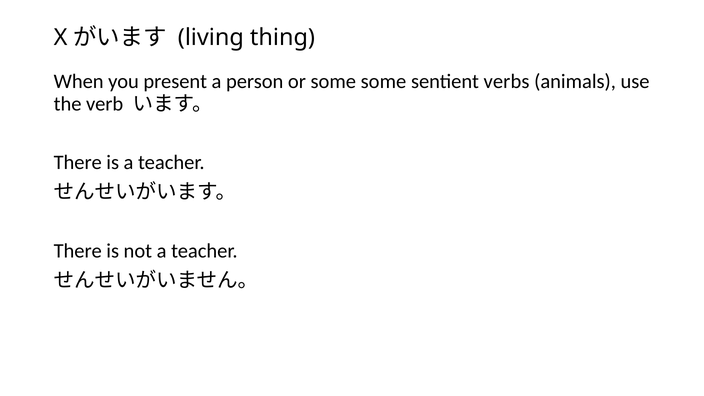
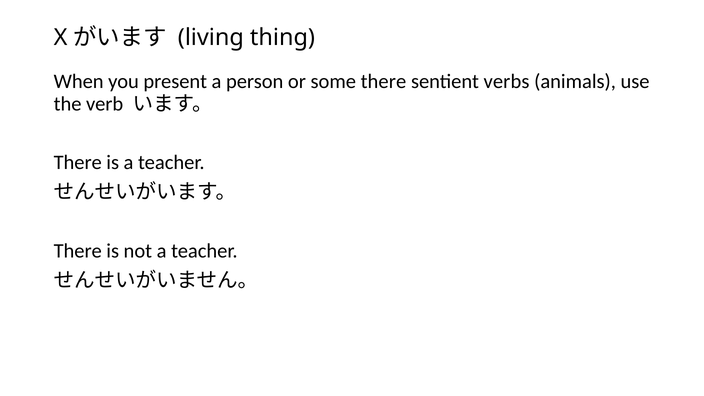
some some: some -> there
